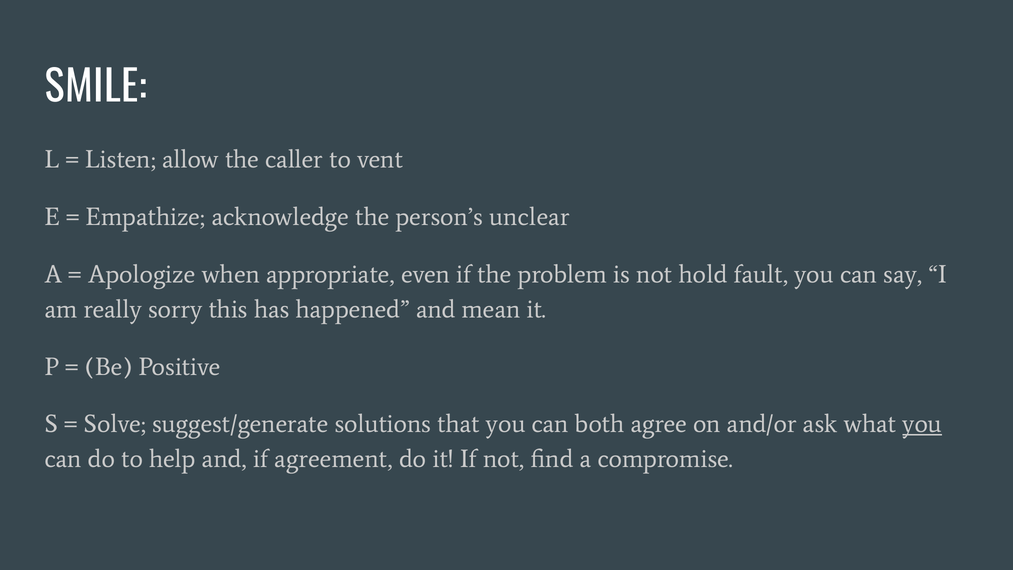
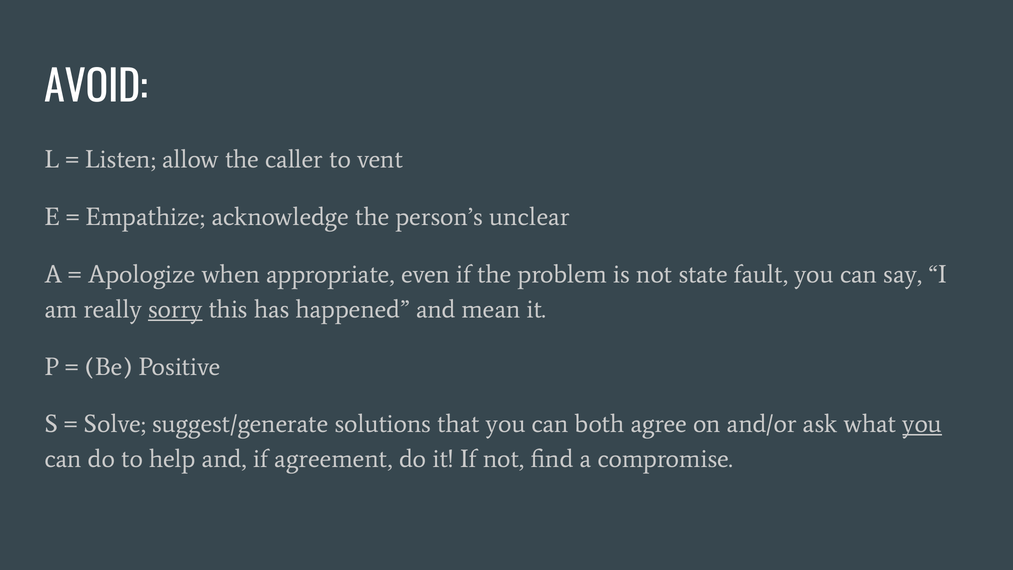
SMILE: SMILE -> AVOID
hold: hold -> state
sorry underline: none -> present
